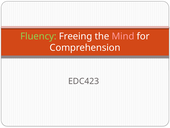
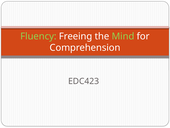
Mind colour: pink -> light green
